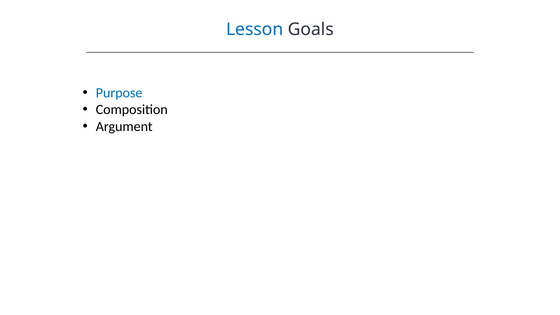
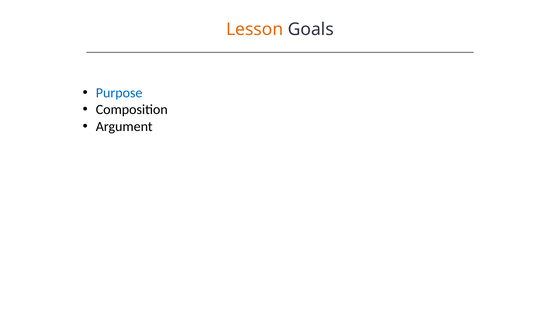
Lesson colour: blue -> orange
